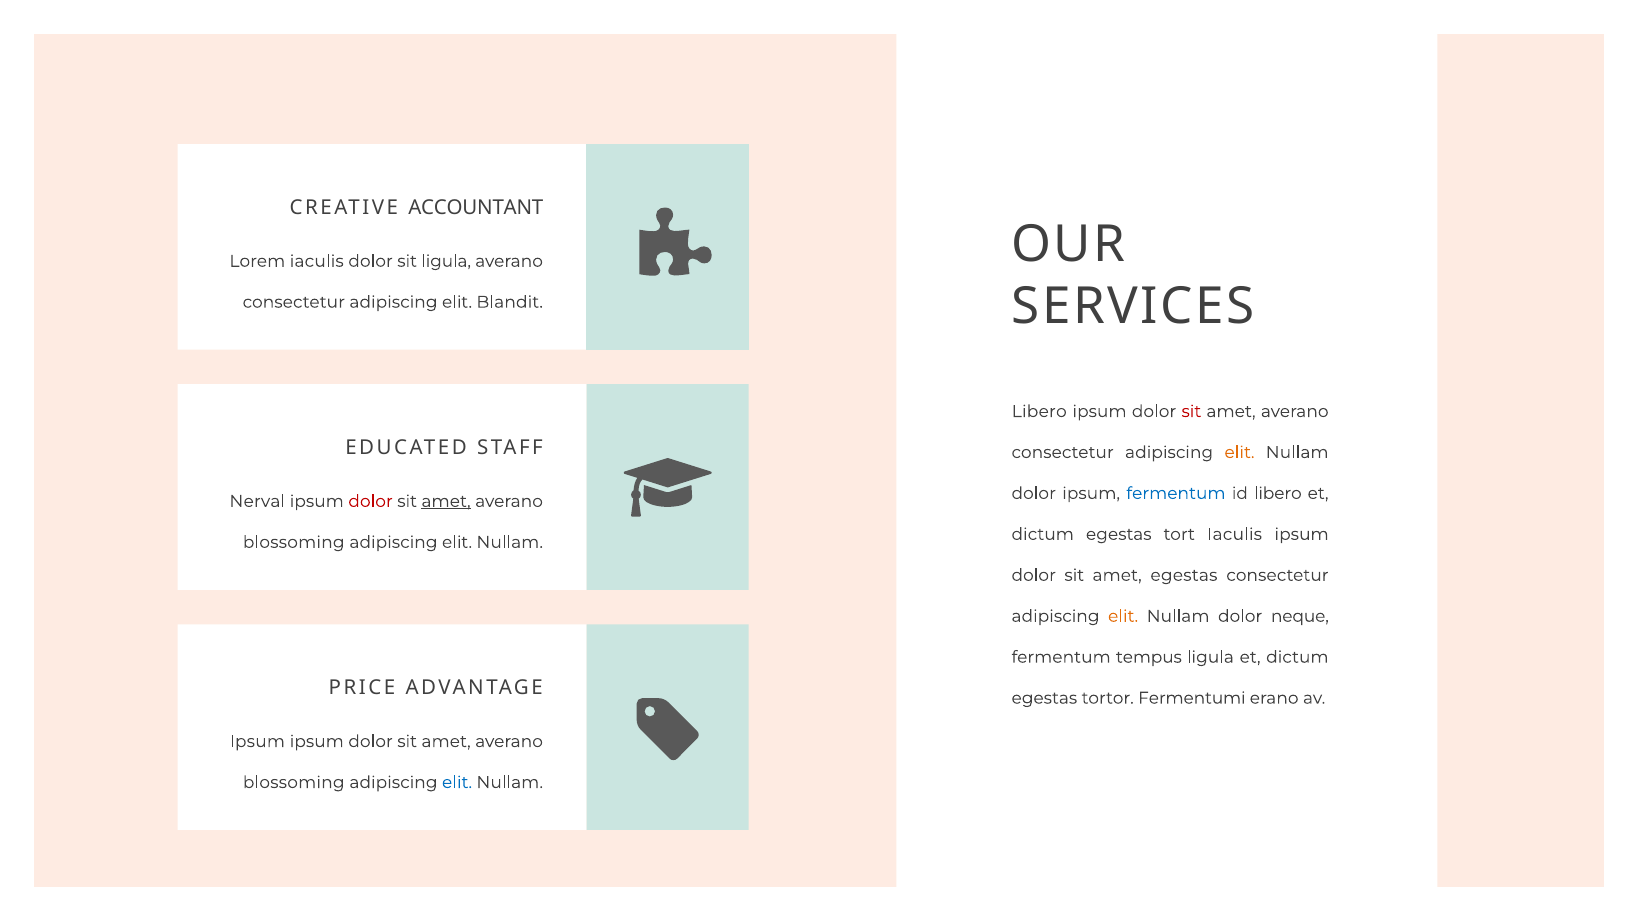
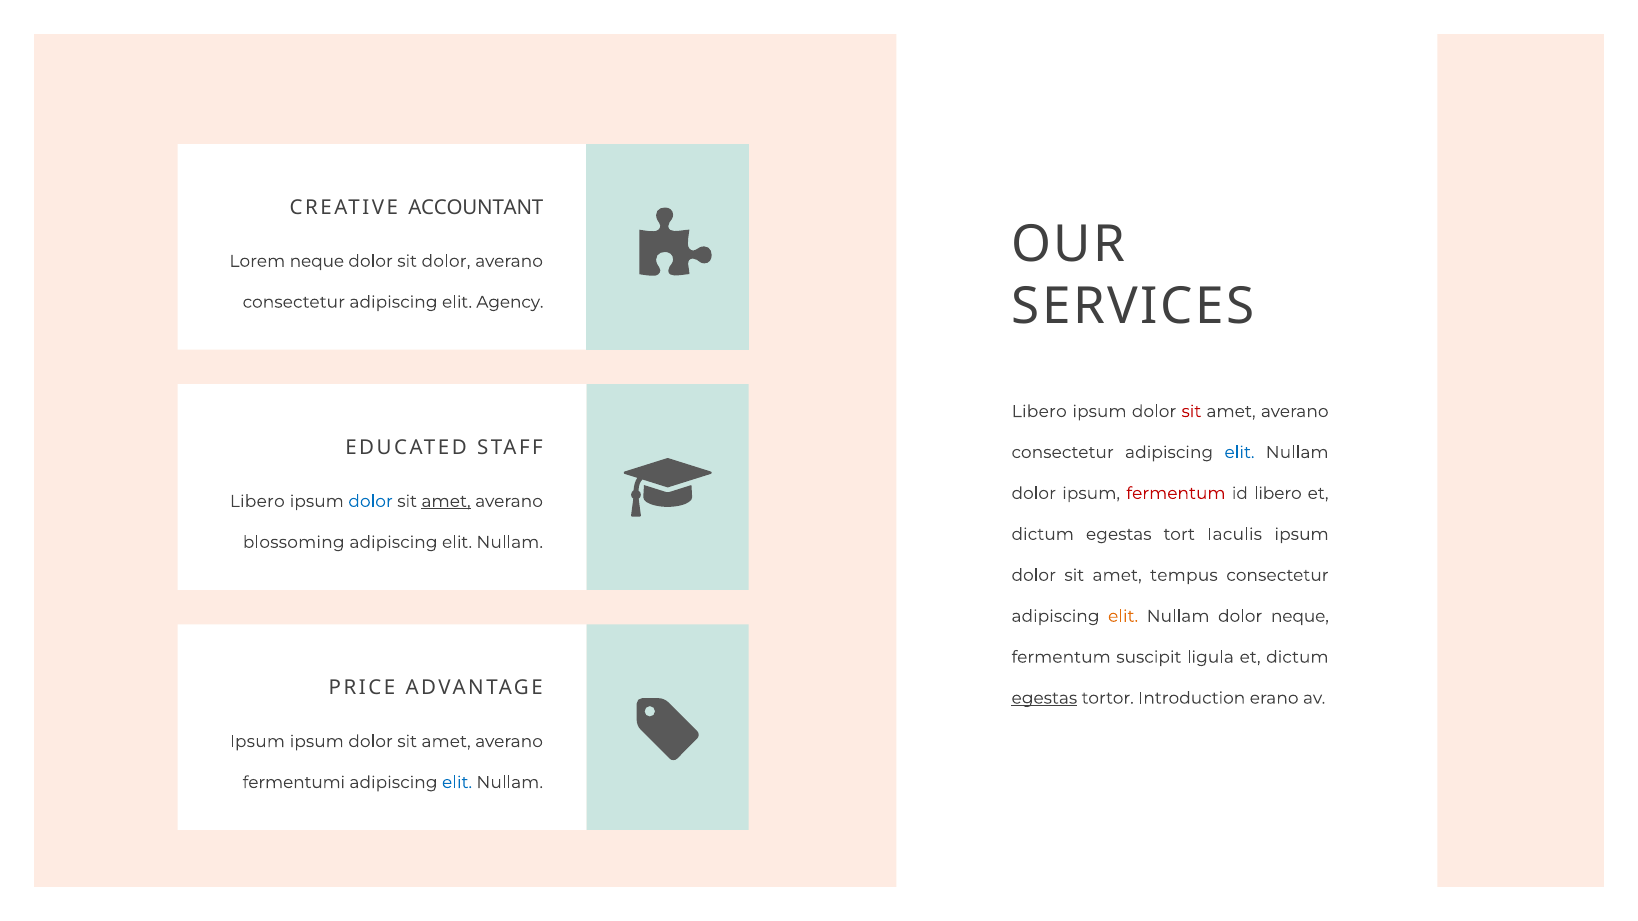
Lorem iaculis: iaculis -> neque
sit ligula: ligula -> dolor
Blandit: Blandit -> Agency
elit at (1239, 453) colour: orange -> blue
fermentum at (1176, 494) colour: blue -> red
Nerval at (257, 501): Nerval -> Libero
dolor at (371, 501) colour: red -> blue
amet egestas: egestas -> tempus
tempus: tempus -> suscipit
egestas at (1044, 698) underline: none -> present
Fermentumi: Fermentumi -> Introduction
blossoming at (294, 783): blossoming -> fermentumi
